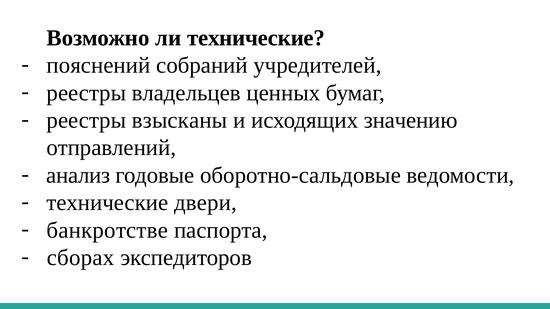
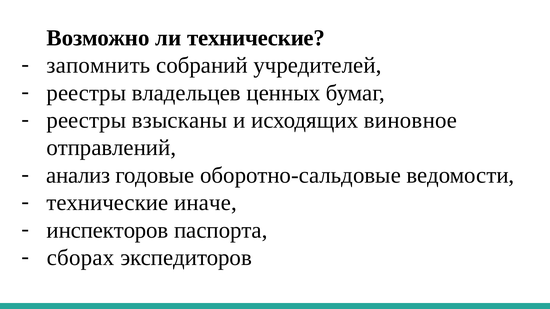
пояснений: пояснений -> запомнить
значению: значению -> виновное
двери: двери -> иначе
банкротстве: банкротстве -> инспекторов
